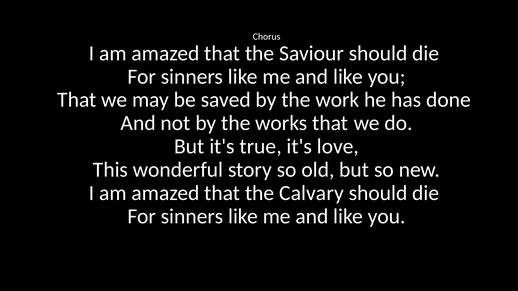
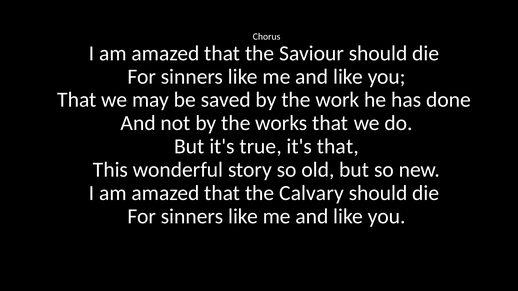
it's love: love -> that
